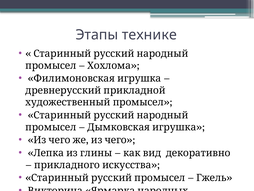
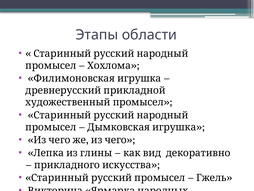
технике: технике -> области
